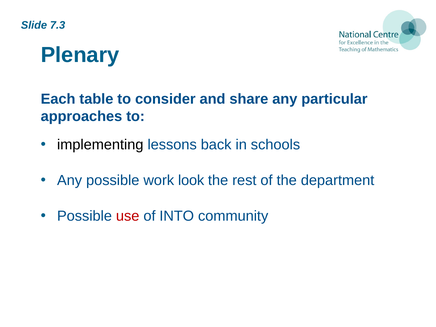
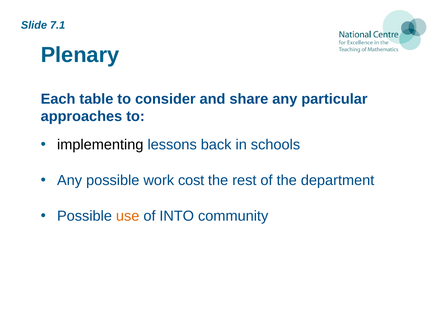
7.3: 7.3 -> 7.1
look: look -> cost
use colour: red -> orange
